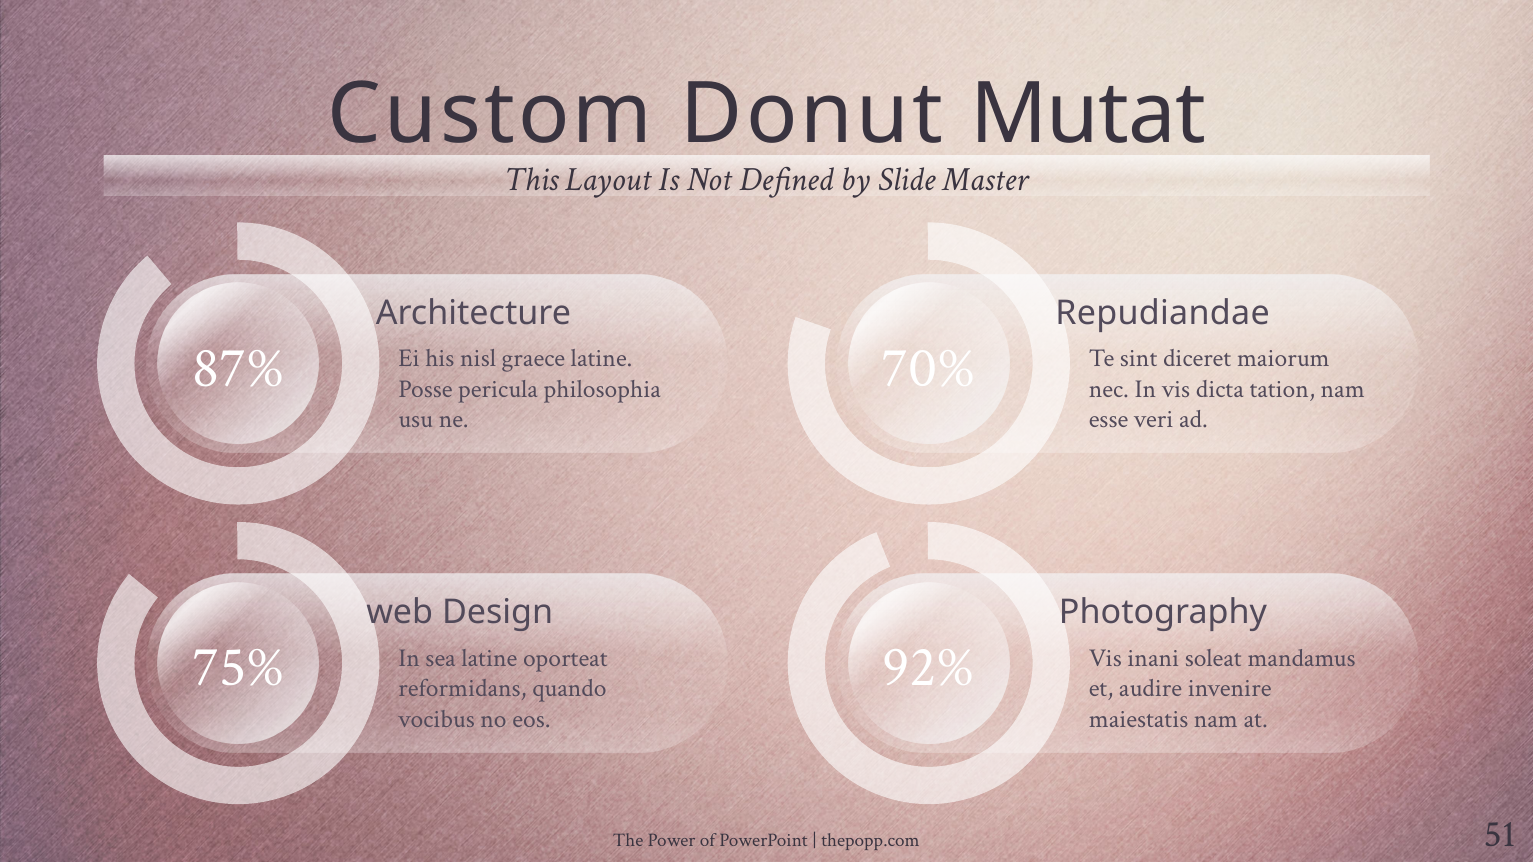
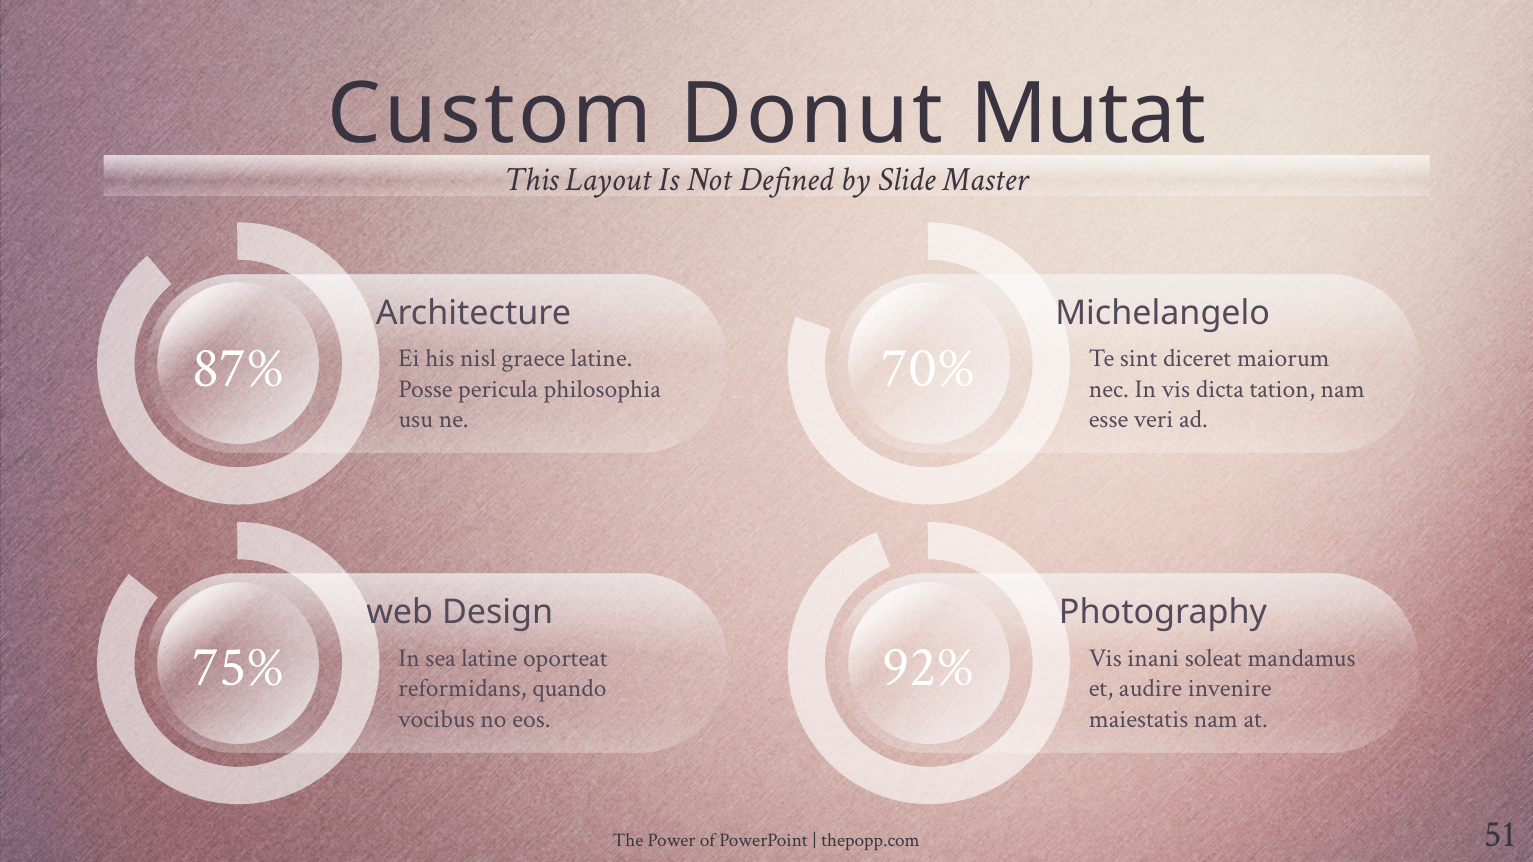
Repudiandae: Repudiandae -> Michelangelo
